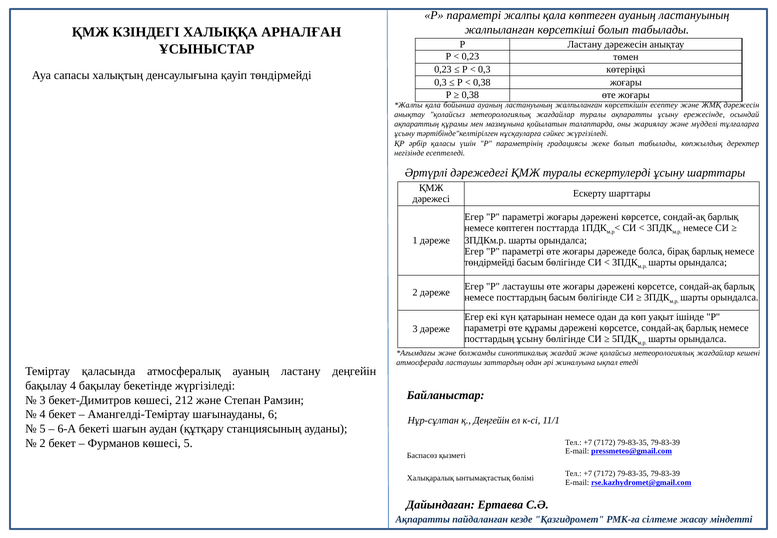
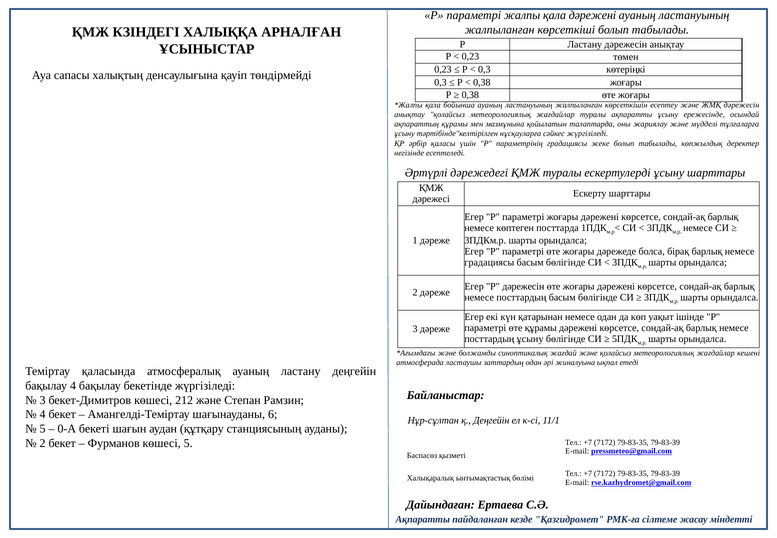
қала көптеген: көптеген -> дәрежені
төндірмейді at (489, 262): төндірмейді -> градациясы
Р ластаушы: ластаушы -> дәрежесін
6-А: 6-А -> 0-А
